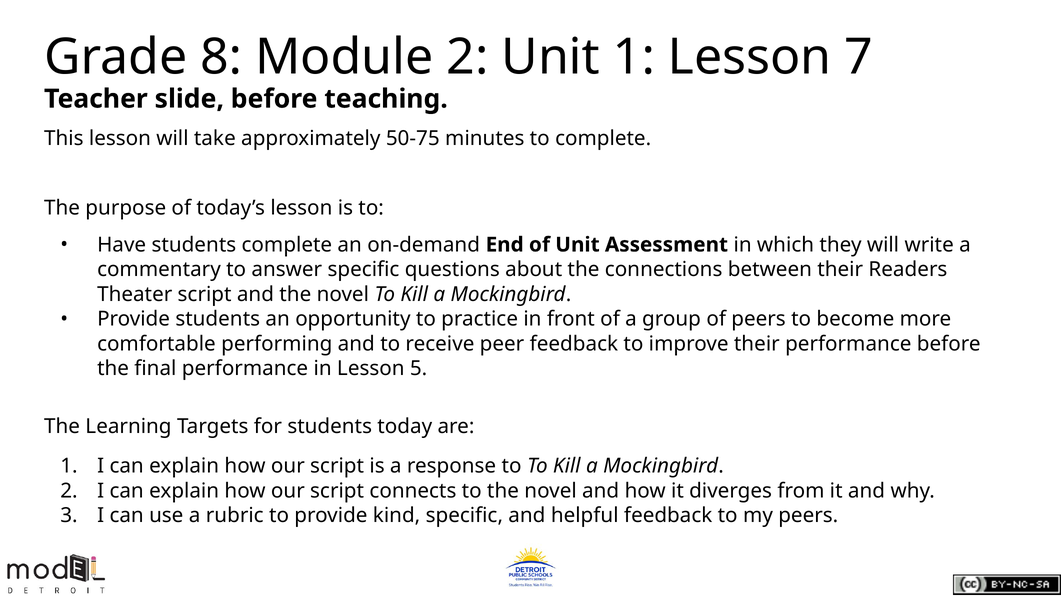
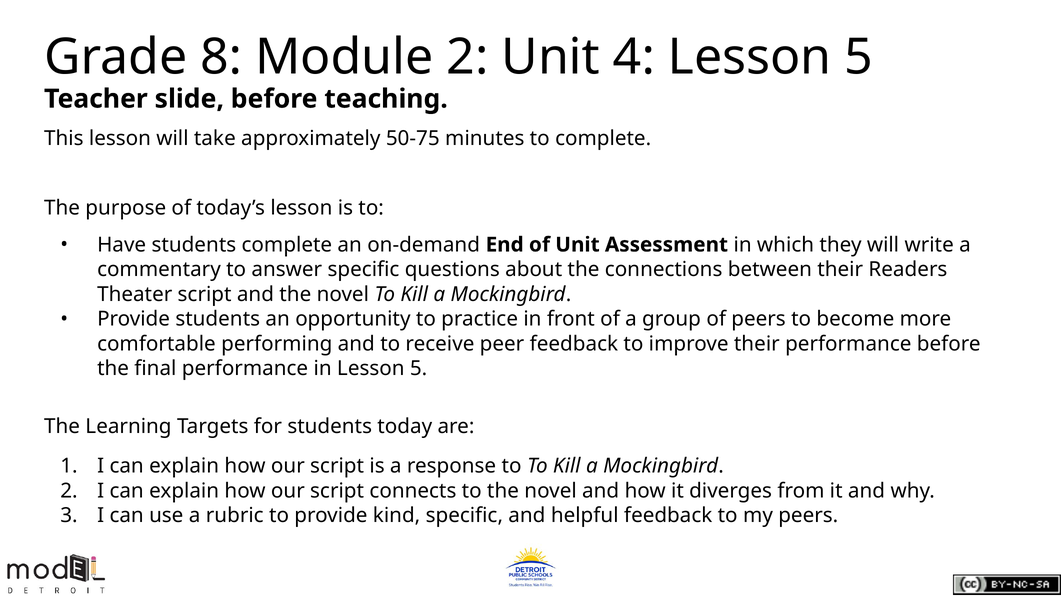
Unit 1: 1 -> 4
7 at (859, 57): 7 -> 5
